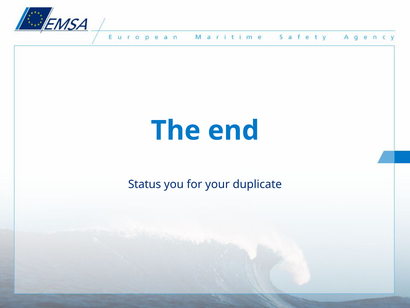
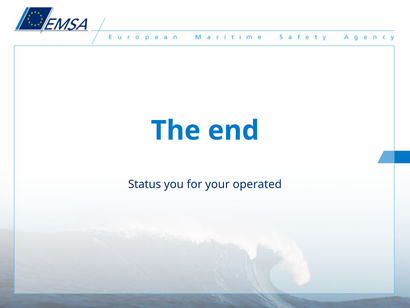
duplicate: duplicate -> operated
